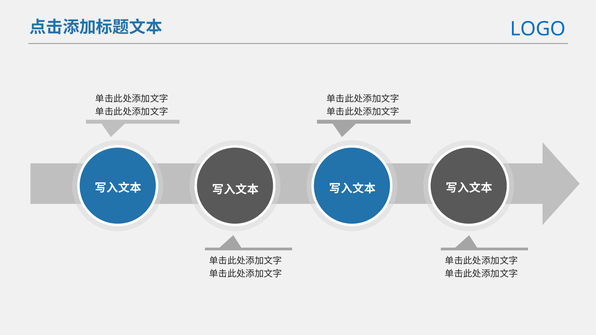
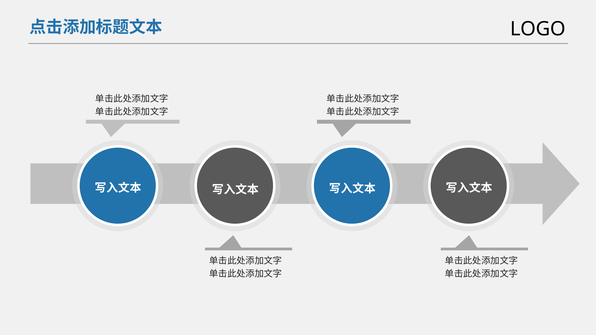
LOGO colour: blue -> black
